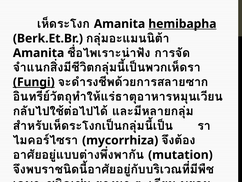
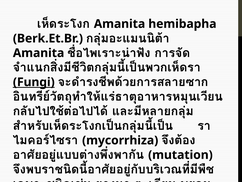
hemibapha underline: present -> none
